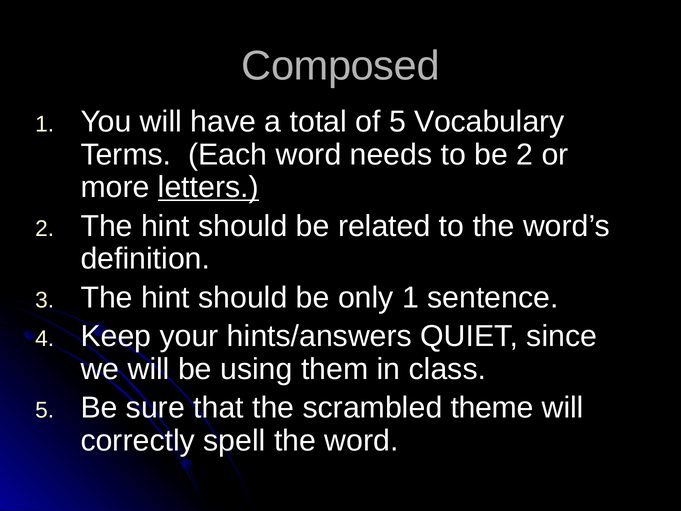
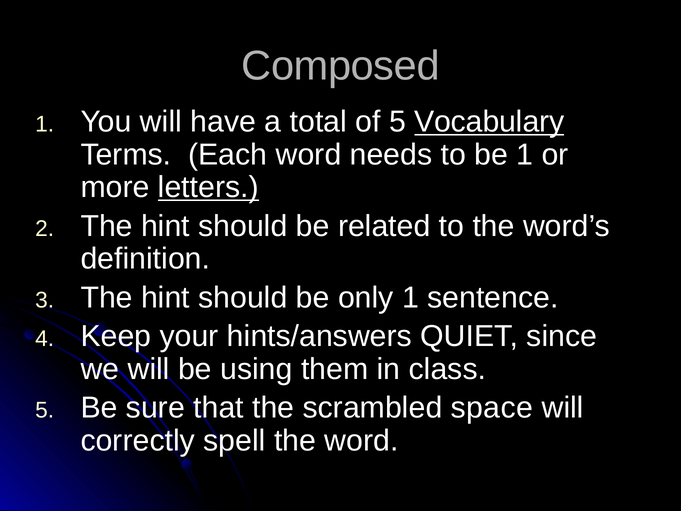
Vocabulary underline: none -> present
be 2: 2 -> 1
theme: theme -> space
